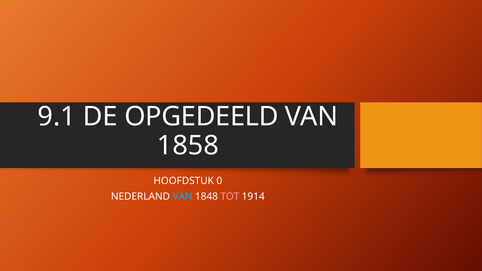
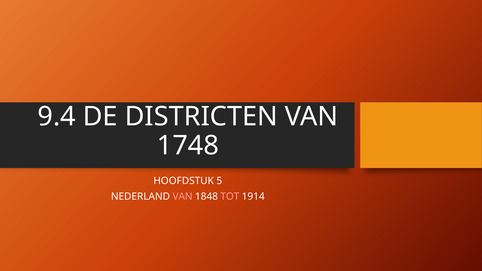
9.1: 9.1 -> 9.4
OPGEDEELD: OPGEDEELD -> DISTRICTEN
1858: 1858 -> 1748
0: 0 -> 5
VAN at (183, 197) colour: light blue -> pink
